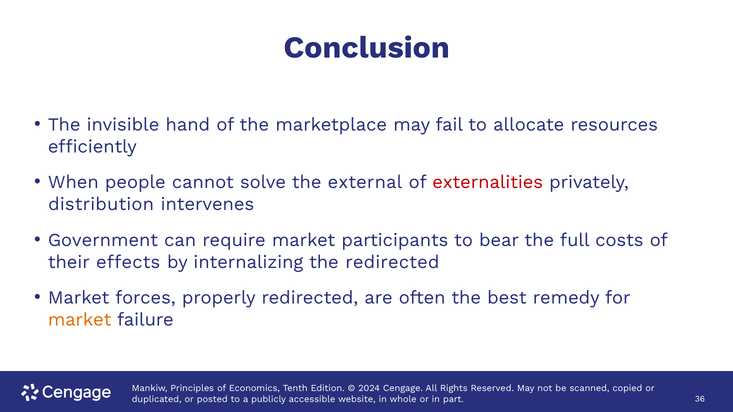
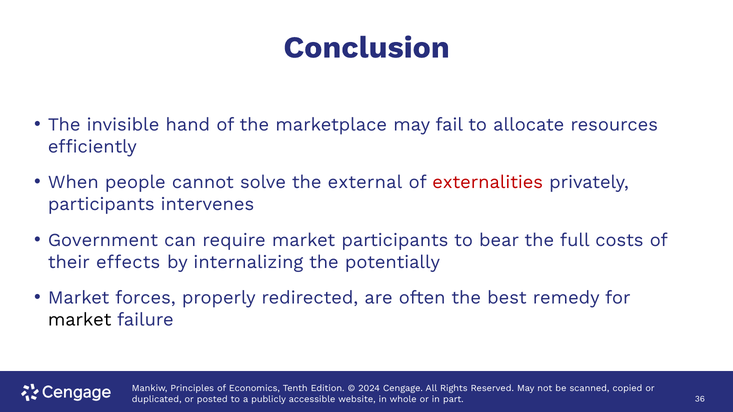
distribution at (101, 204): distribution -> participants
the redirected: redirected -> potentially
market at (80, 320) colour: orange -> black
